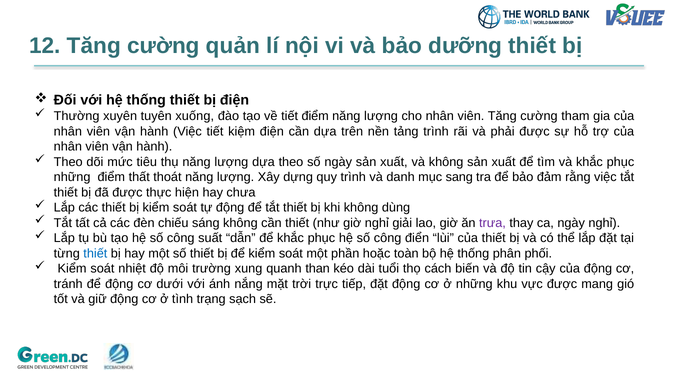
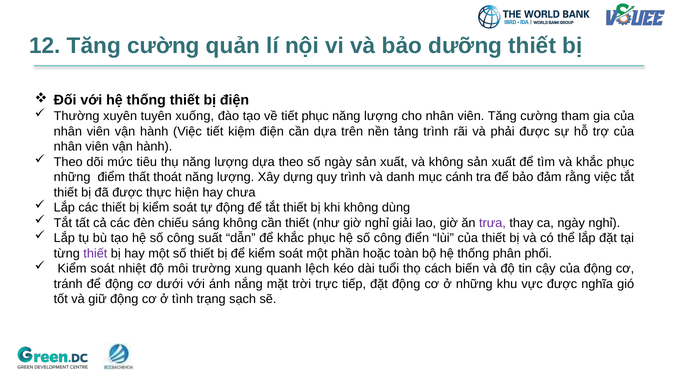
tiết điểm: điểm -> phục
sang: sang -> cánh
thiết at (95, 254) colour: blue -> purple
than: than -> lệch
mang: mang -> nghĩa
